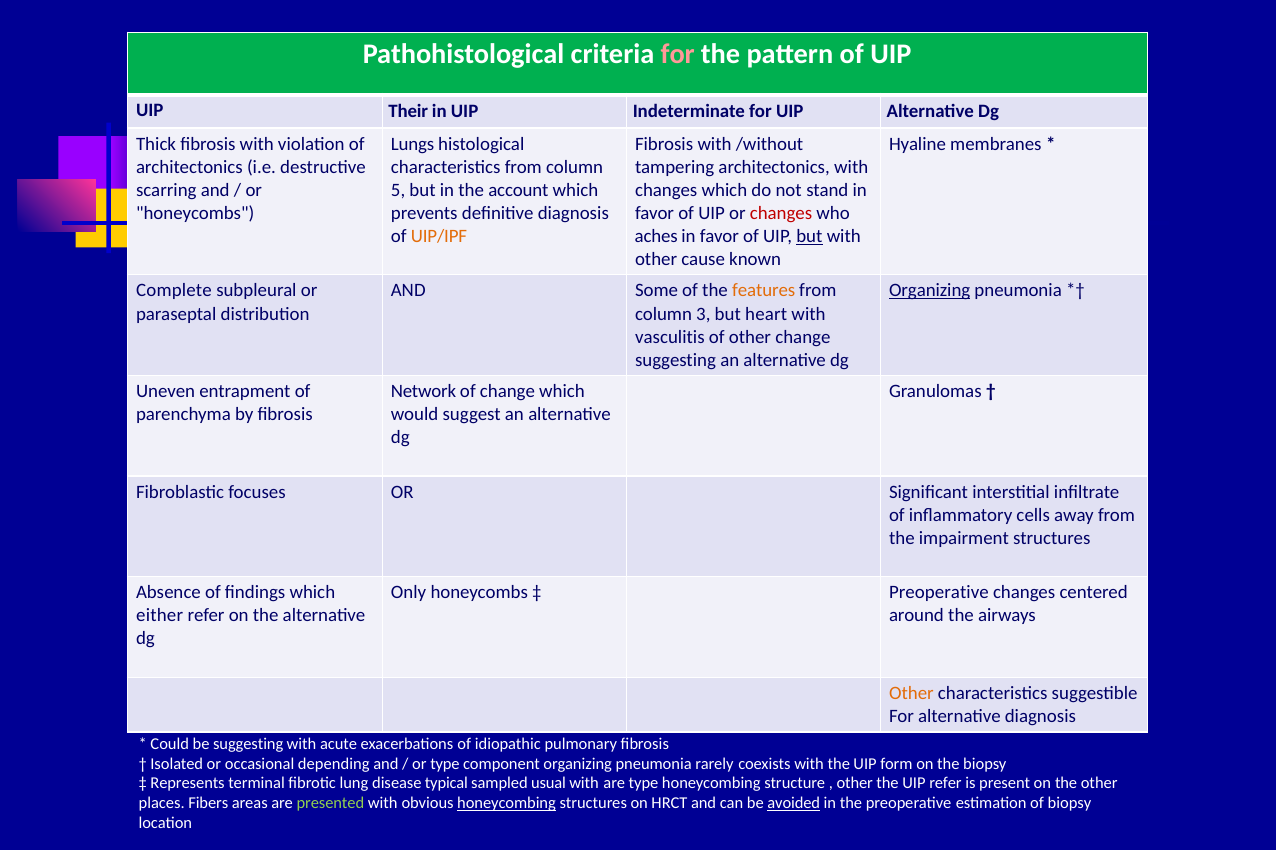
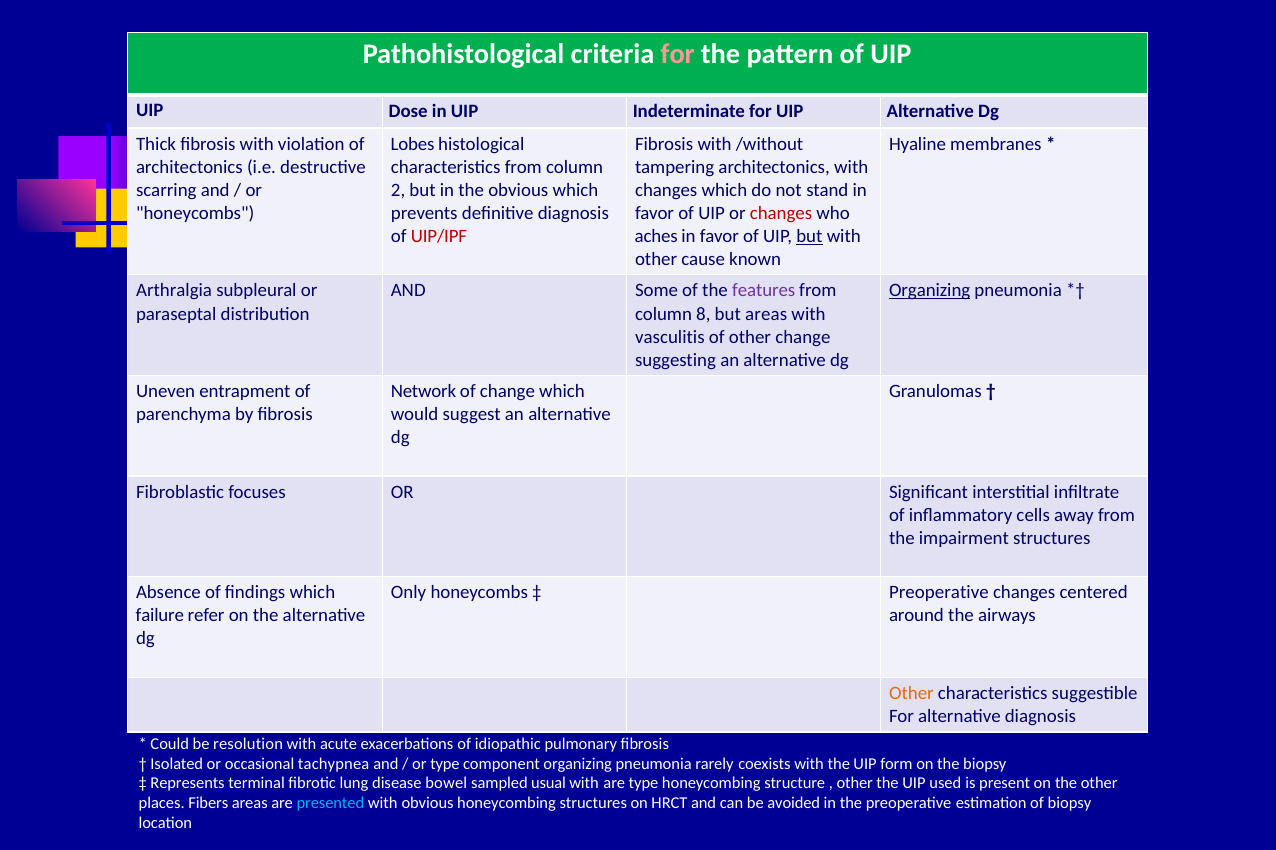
Their: Their -> Dose
Lungs: Lungs -> Lobes
5: 5 -> 2
the account: account -> obvious
UIP/IPF colour: orange -> red
Complete: Complete -> Arthralgia
features colour: orange -> purple
3: 3 -> 8
but heart: heart -> areas
either: either -> failure
be suggesting: suggesting -> resolution
depending: depending -> tachypnea
typical: typical -> bowel
UIP refer: refer -> used
presented colour: light green -> light blue
honeycombing at (507, 804) underline: present -> none
avoided underline: present -> none
